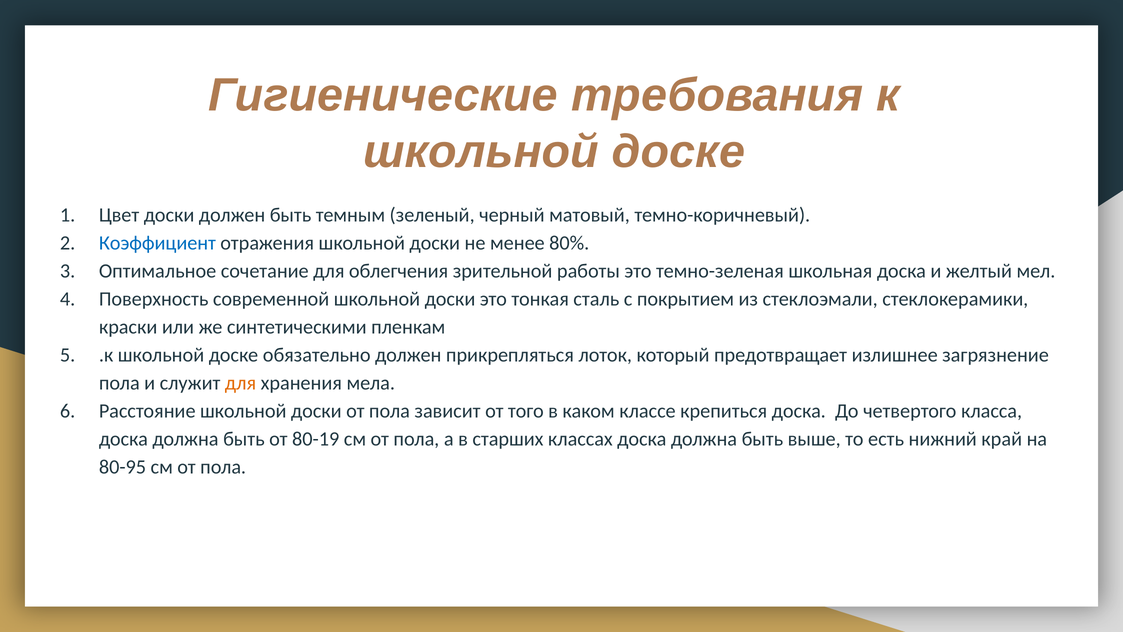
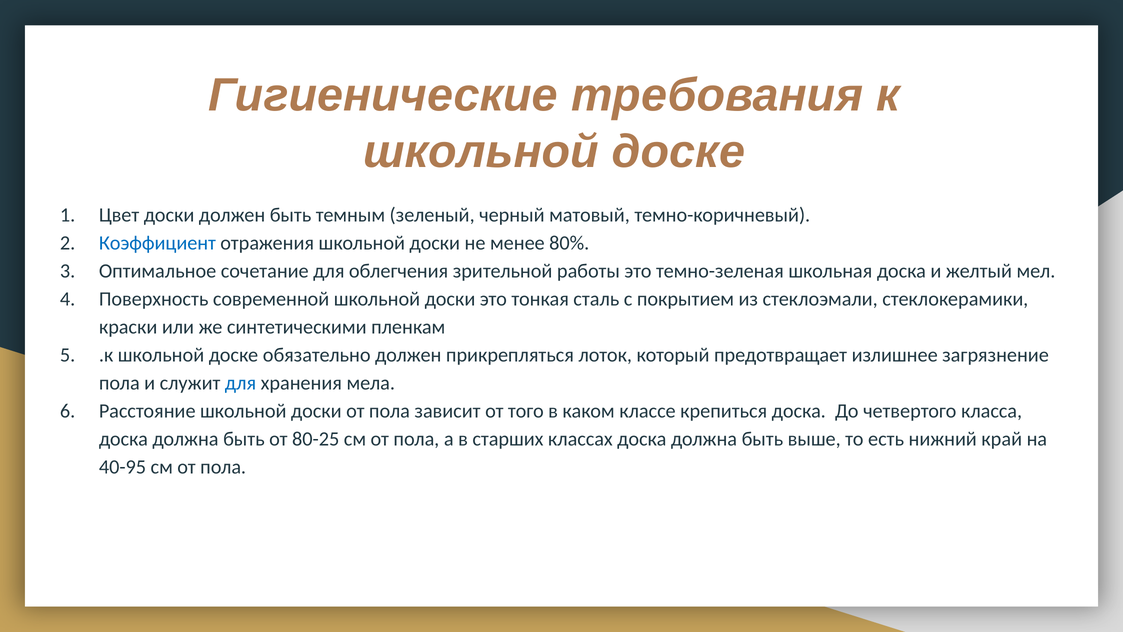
для at (241, 383) colour: orange -> blue
80-19: 80-19 -> 80-25
80-95: 80-95 -> 40-95
